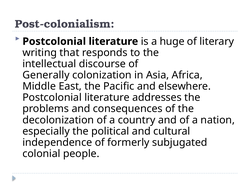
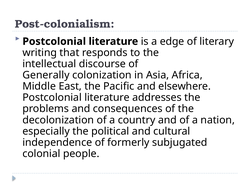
huge: huge -> edge
